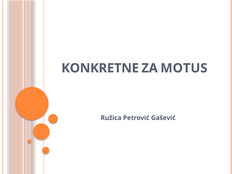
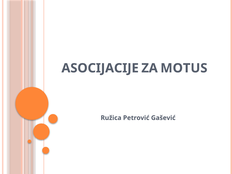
KONKRETNE: KONKRETNE -> ASOCIJACIJE
